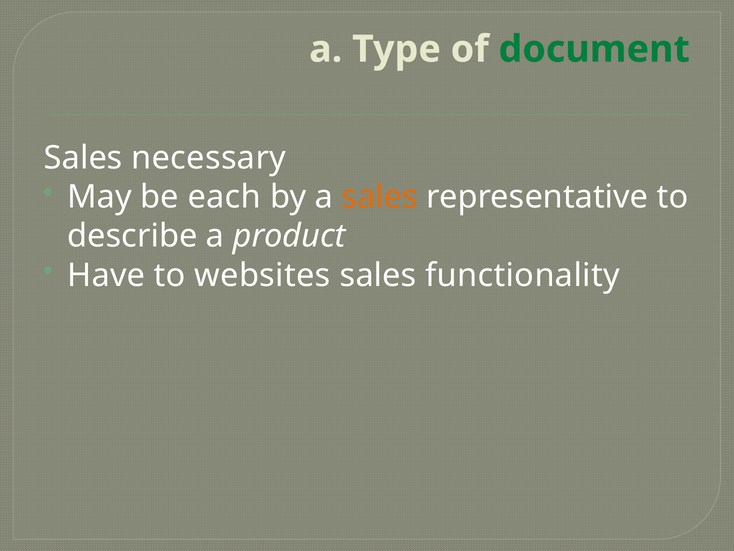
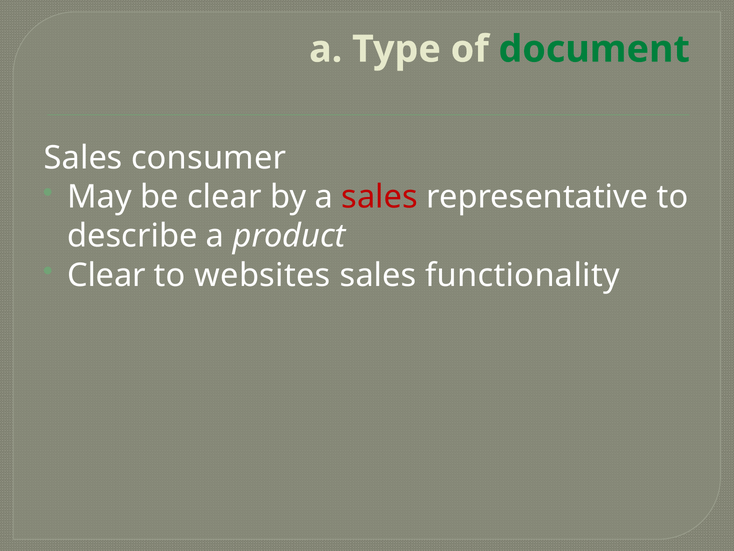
necessary: necessary -> consumer
be each: each -> clear
sales at (380, 197) colour: orange -> red
Have at (106, 275): Have -> Clear
